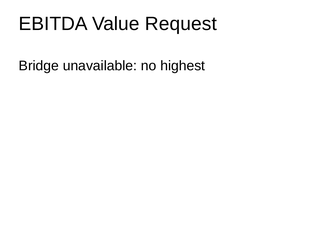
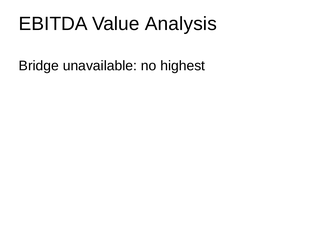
Request: Request -> Analysis
